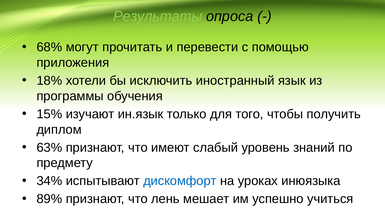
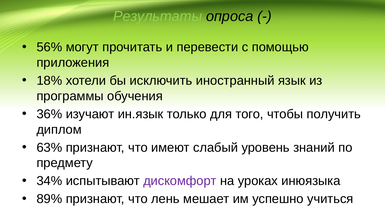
68%: 68% -> 56%
15%: 15% -> 36%
дискомфорт colour: blue -> purple
